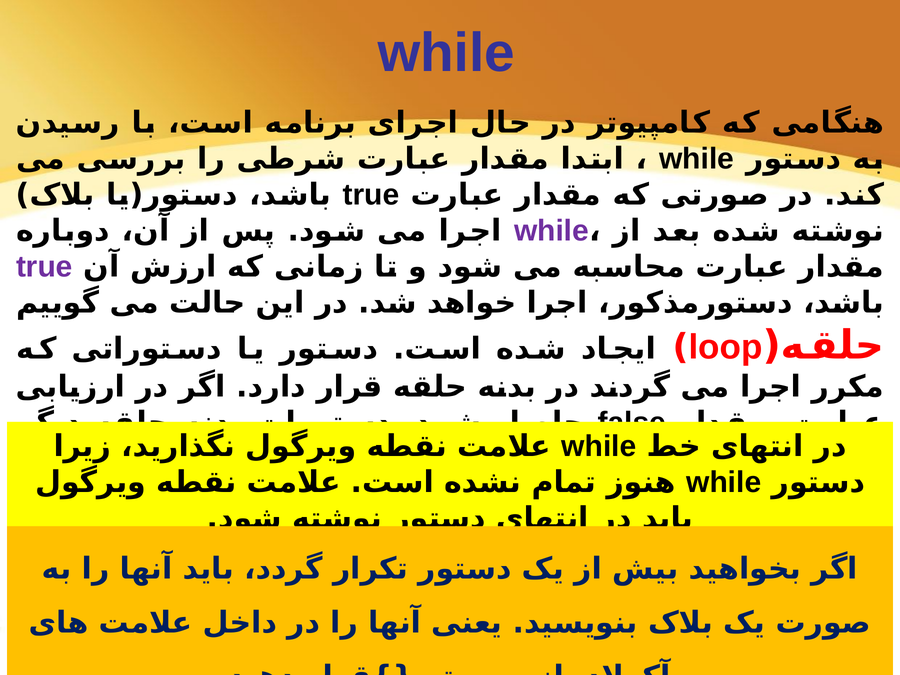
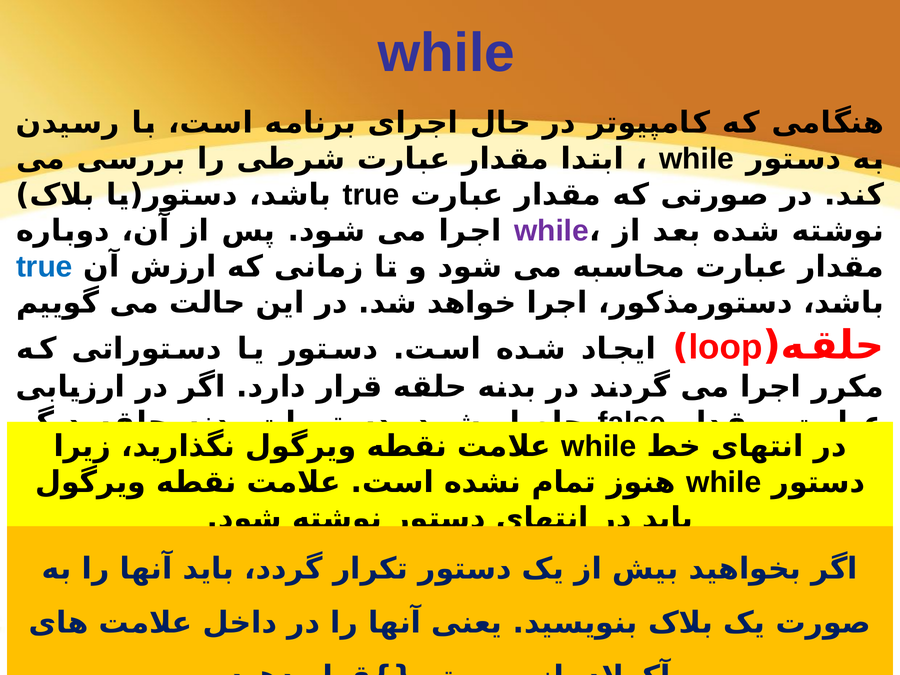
true at (44, 267) colour: purple -> blue
